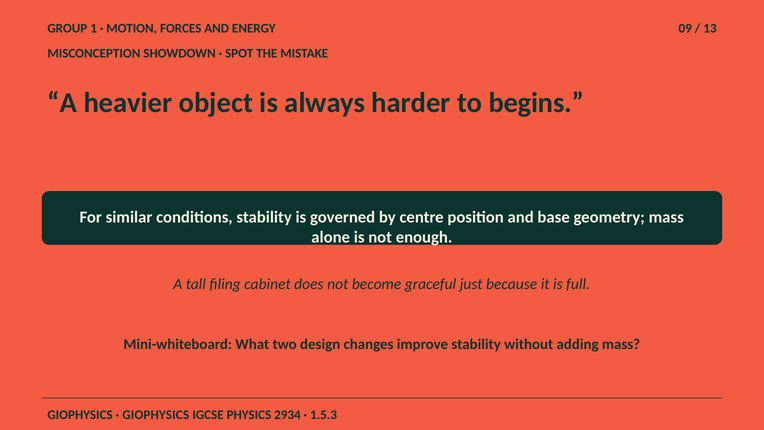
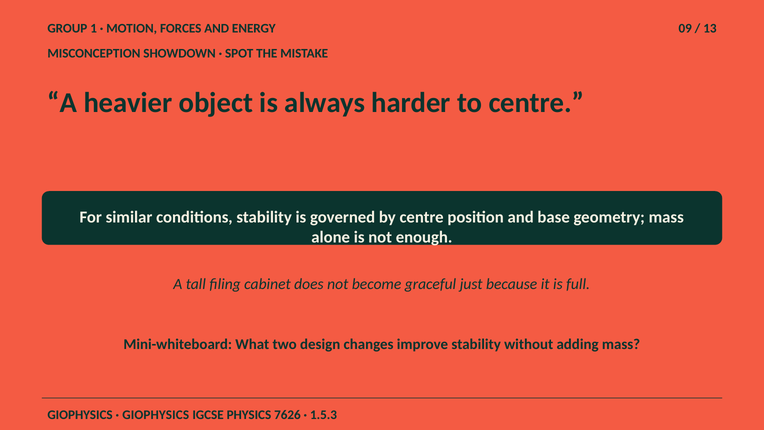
to begins: begins -> centre
2934: 2934 -> 7626
